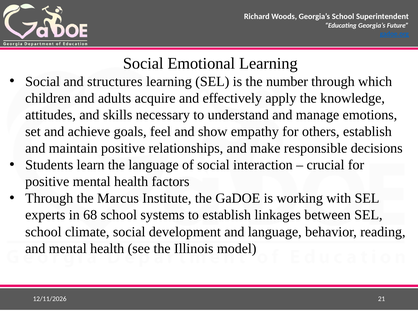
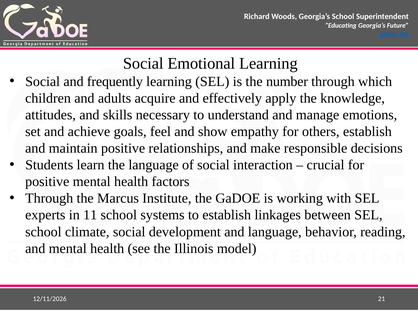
structures: structures -> frequently
68: 68 -> 11
